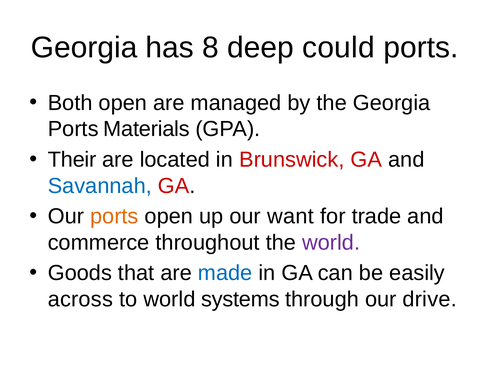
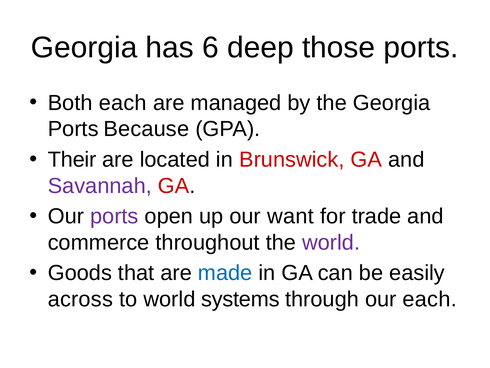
8: 8 -> 6
could: could -> those
Both open: open -> each
Materials: Materials -> Because
Savannah colour: blue -> purple
ports at (114, 216) colour: orange -> purple
our drive: drive -> each
